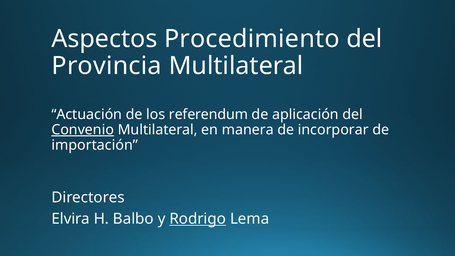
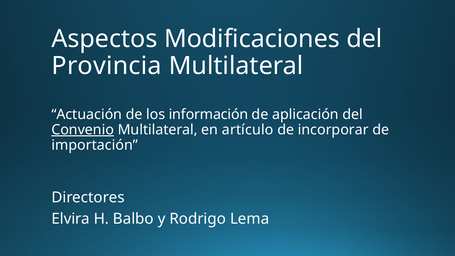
Procedimiento: Procedimiento -> Modificaciones
referendum: referendum -> información
manera: manera -> artículo
Rodrigo underline: present -> none
